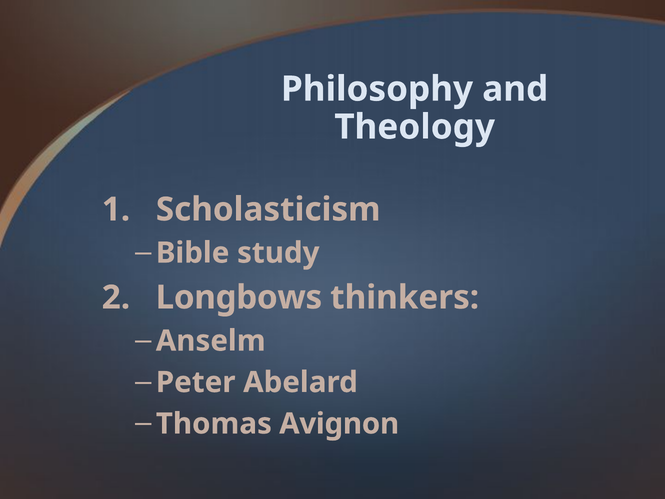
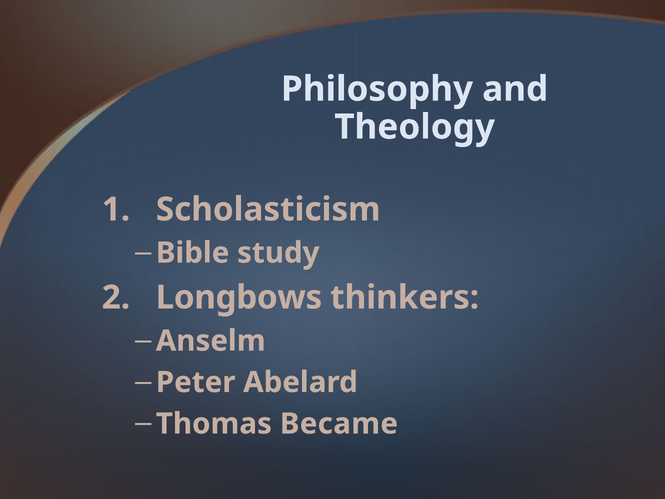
Avignon: Avignon -> Became
